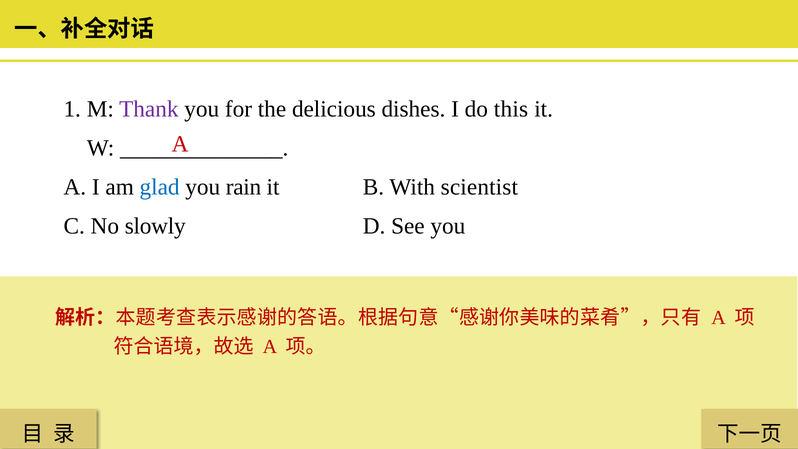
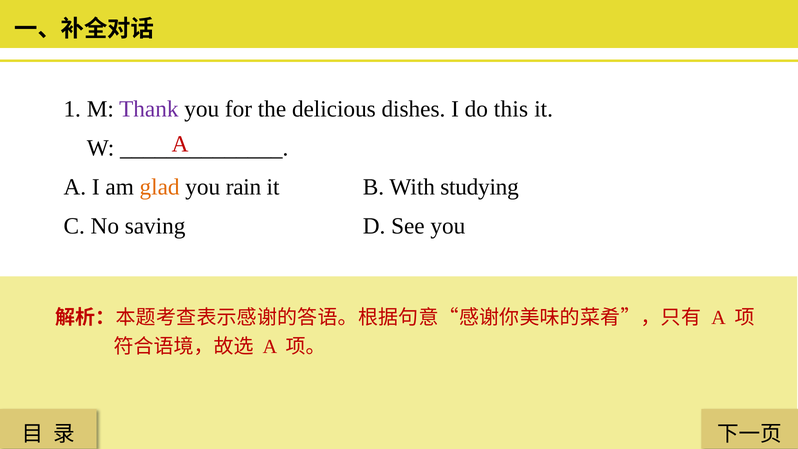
glad colour: blue -> orange
scientist: scientist -> studying
slowly: slowly -> saving
